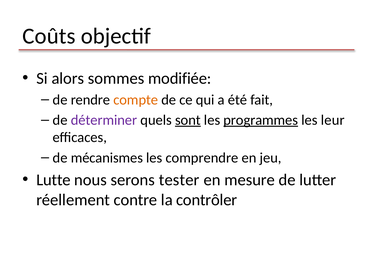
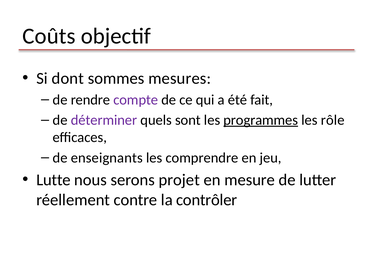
alors: alors -> dont
modifiée: modifiée -> mesures
compte colour: orange -> purple
sont underline: present -> none
leur: leur -> rôle
mécanismes: mécanismes -> enseignants
tester: tester -> projet
